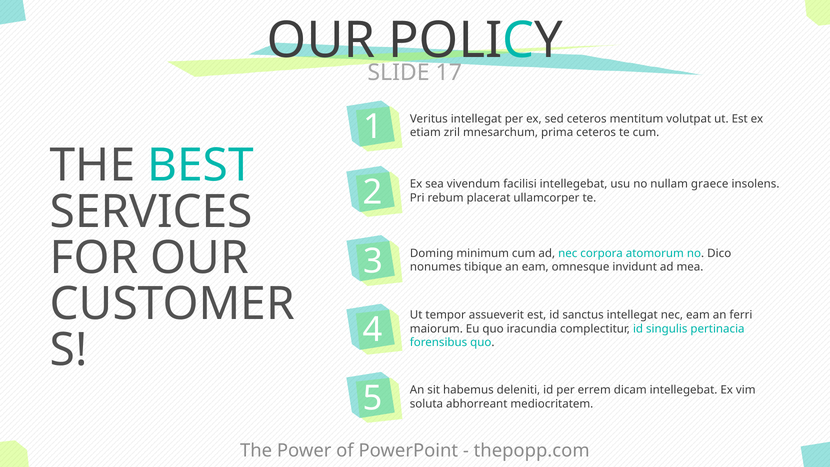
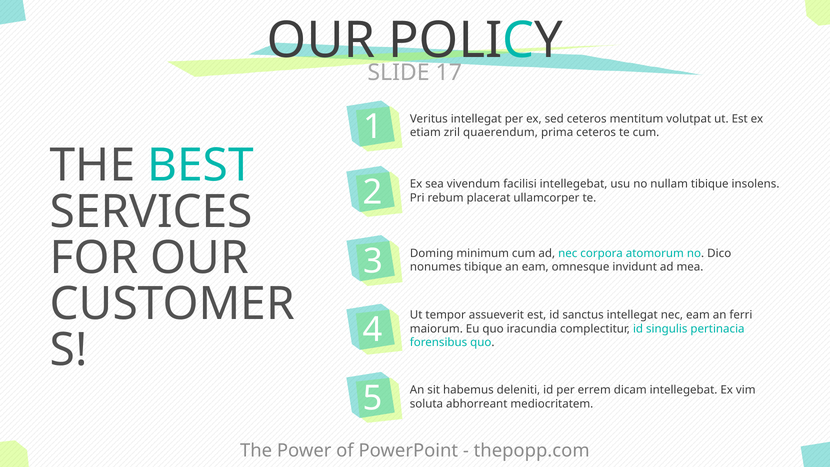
mnesarchum: mnesarchum -> quaerendum
nullam graece: graece -> tibique
